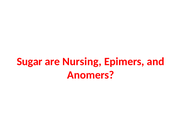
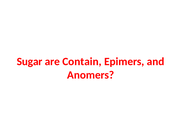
Nursing: Nursing -> Contain
